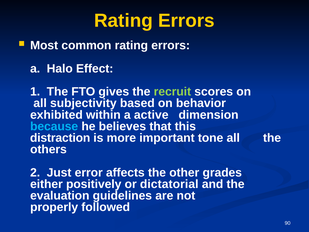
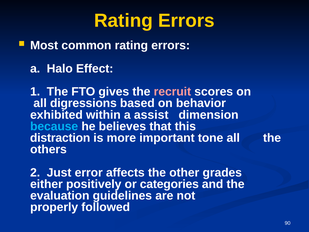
recruit colour: light green -> pink
subjectivity: subjectivity -> digressions
active: active -> assist
dictatorial: dictatorial -> categories
